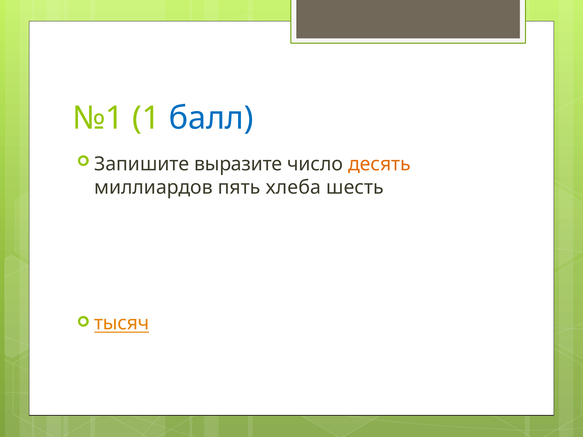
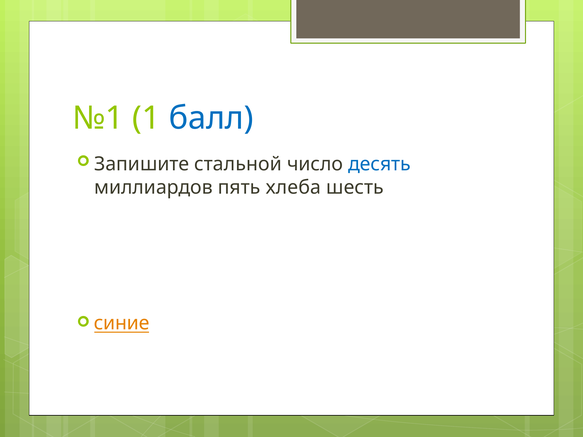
выразите: выразите -> стальной
десять colour: orange -> blue
тысяч: тысяч -> синие
